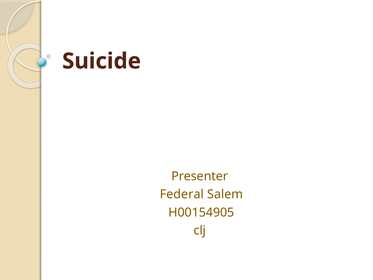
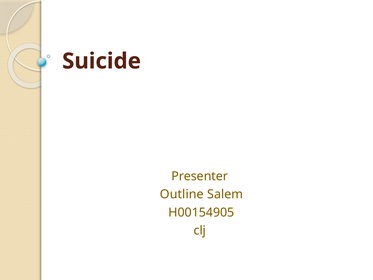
Federal: Federal -> Outline
